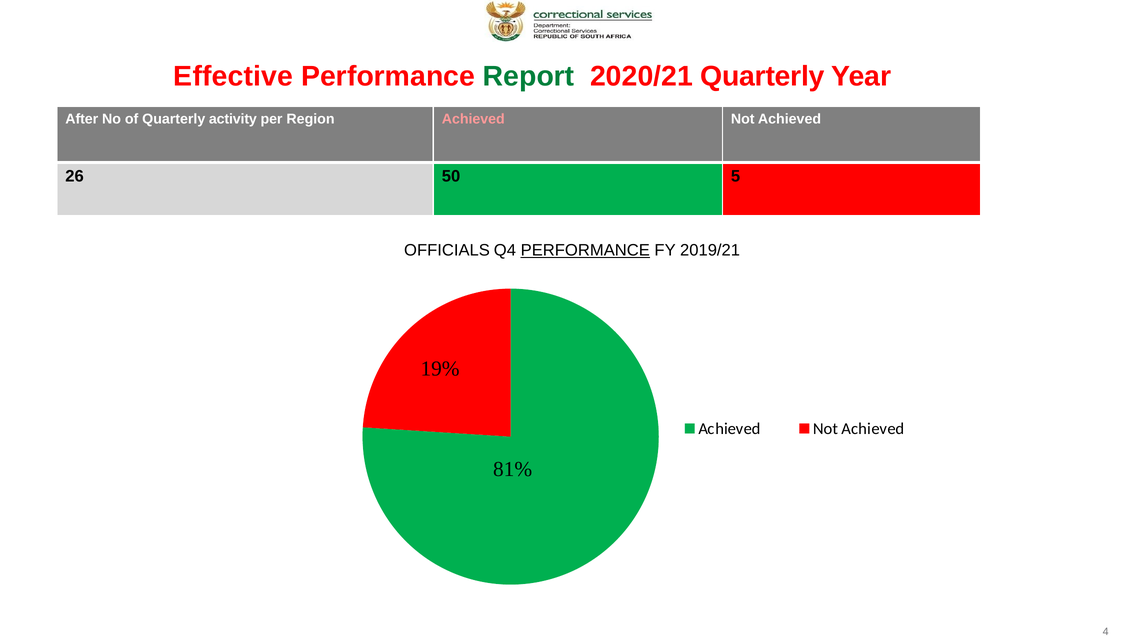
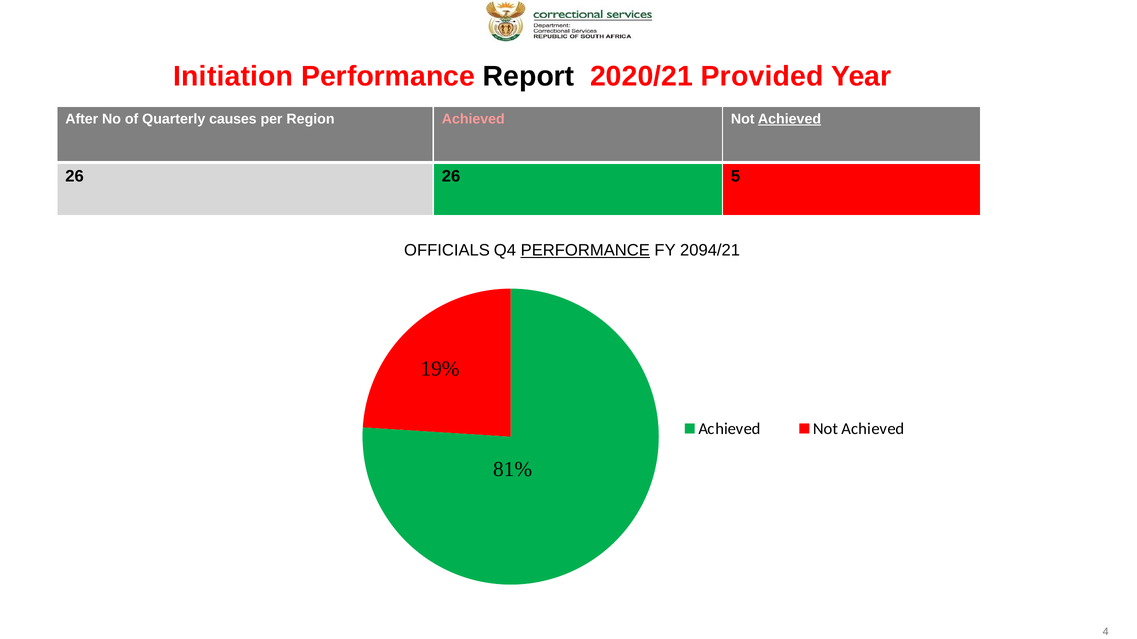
Effective: Effective -> Initiation
Report colour: green -> black
2020/21 Quarterly: Quarterly -> Provided
activity: activity -> causes
Achieved at (790, 119) underline: none -> present
26 50: 50 -> 26
2019/21: 2019/21 -> 2094/21
